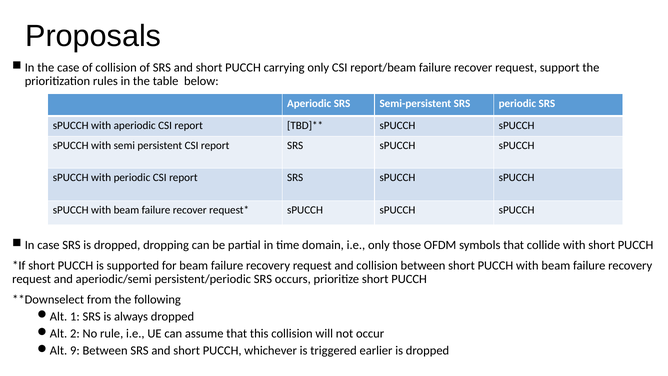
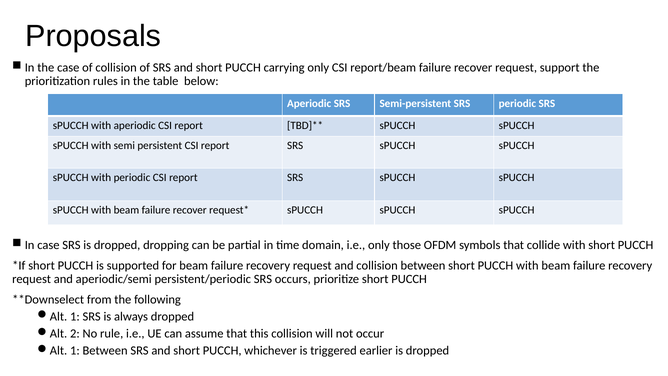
9 at (75, 351): 9 -> 1
